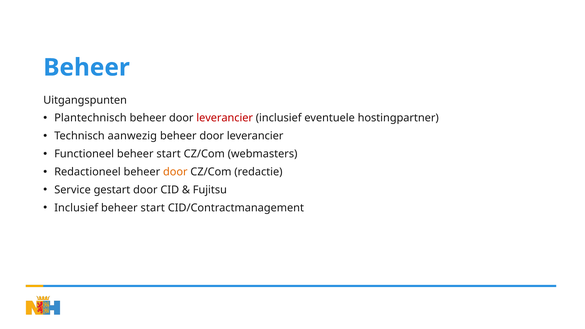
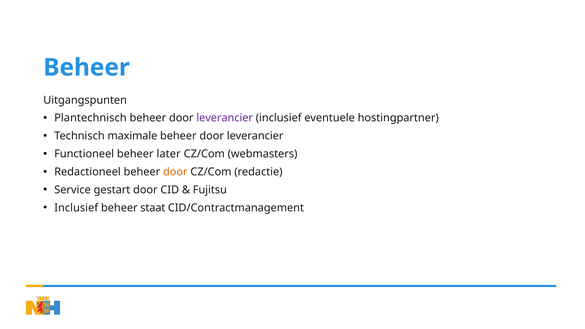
leverancier at (225, 118) colour: red -> purple
aanwezig: aanwezig -> maximale
Functioneel beheer start: start -> later
start at (153, 208): start -> staat
